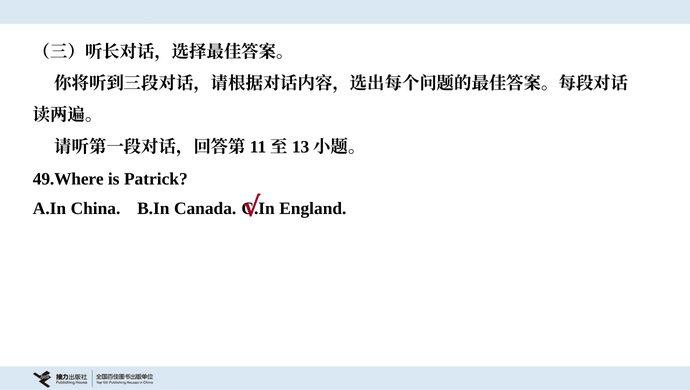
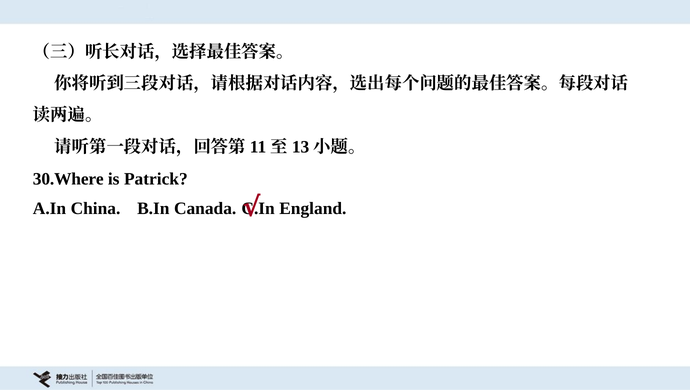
49.Where: 49.Where -> 30.Where
